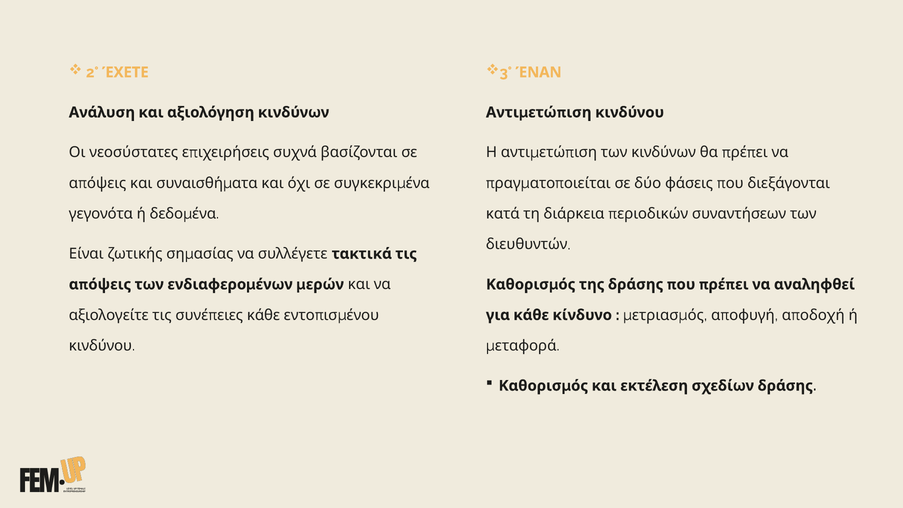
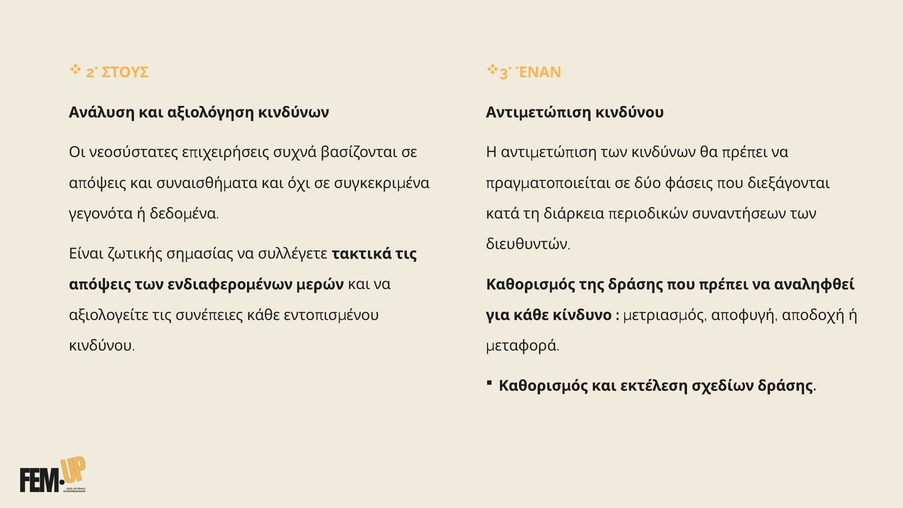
ΈΧΕΤΕ: ΈΧΕΤΕ -> ΣΤΟΥΣ
